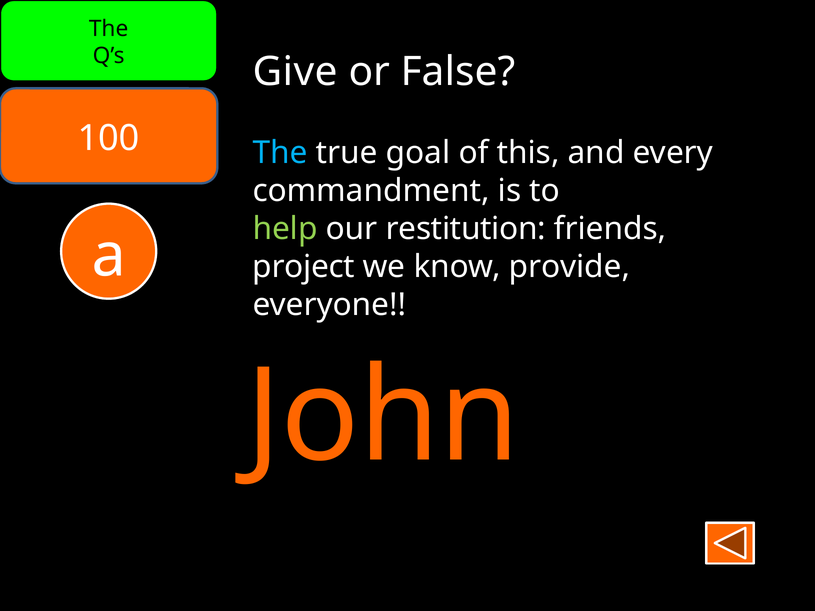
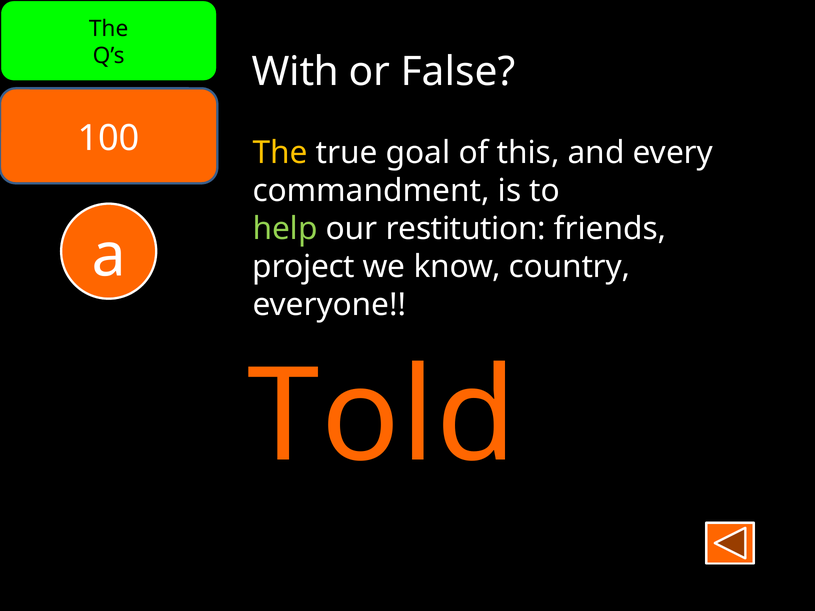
Give: Give -> With
The at (280, 153) colour: light blue -> yellow
provide: provide -> country
John: John -> Told
